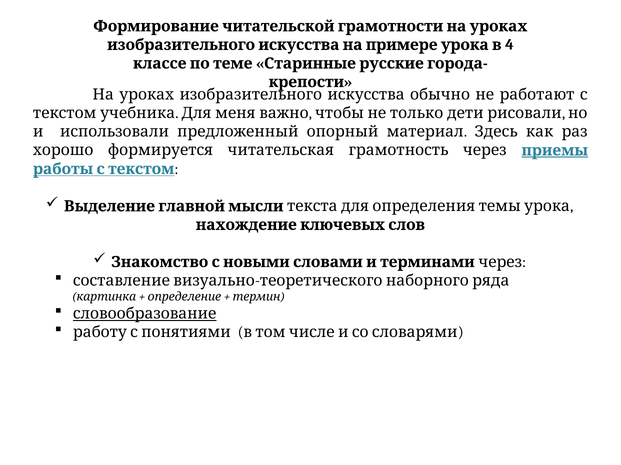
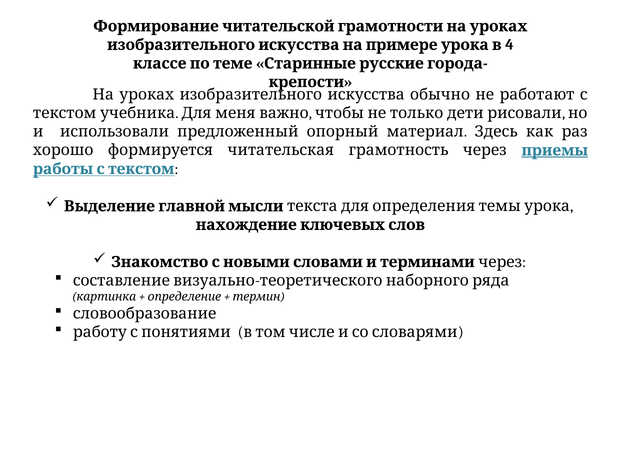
словообразование underline: present -> none
